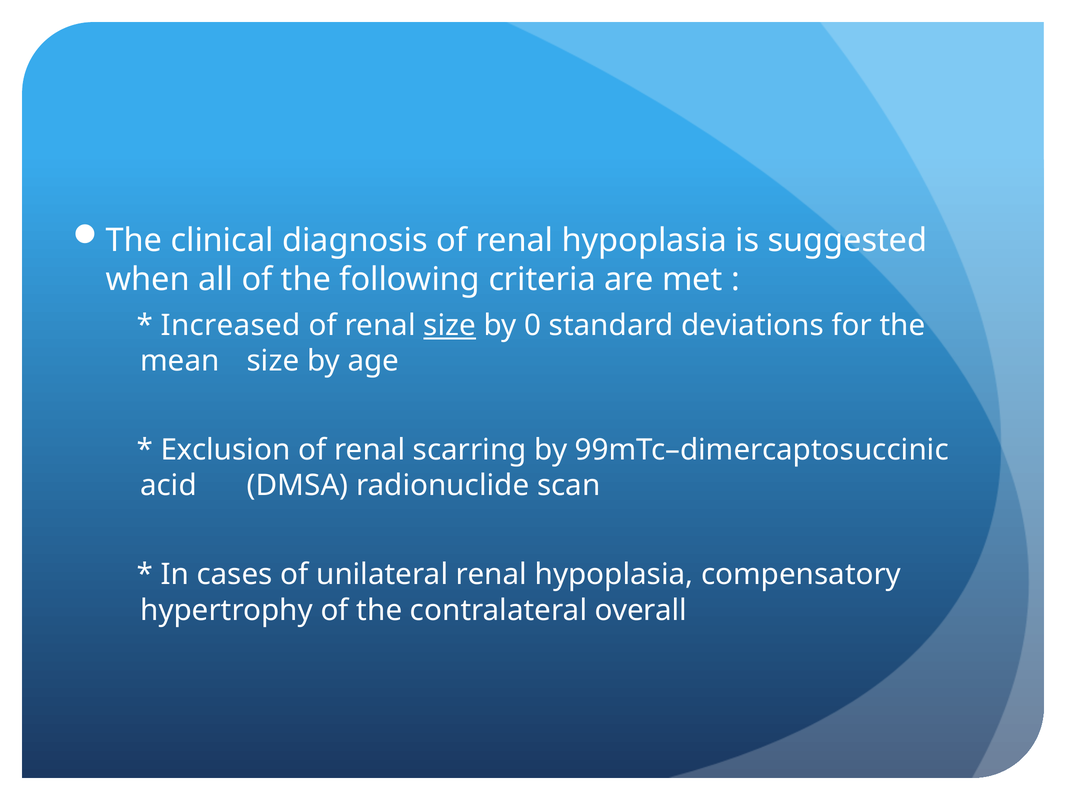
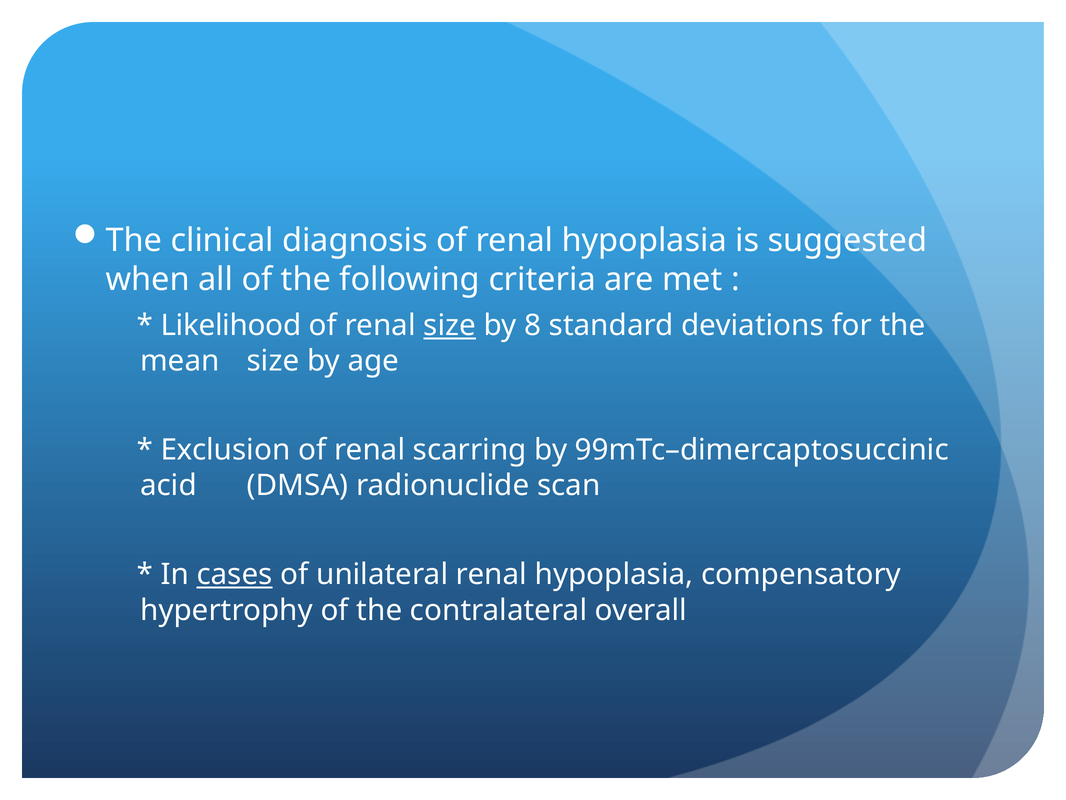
Increased: Increased -> Likelihood
0: 0 -> 8
cases underline: none -> present
